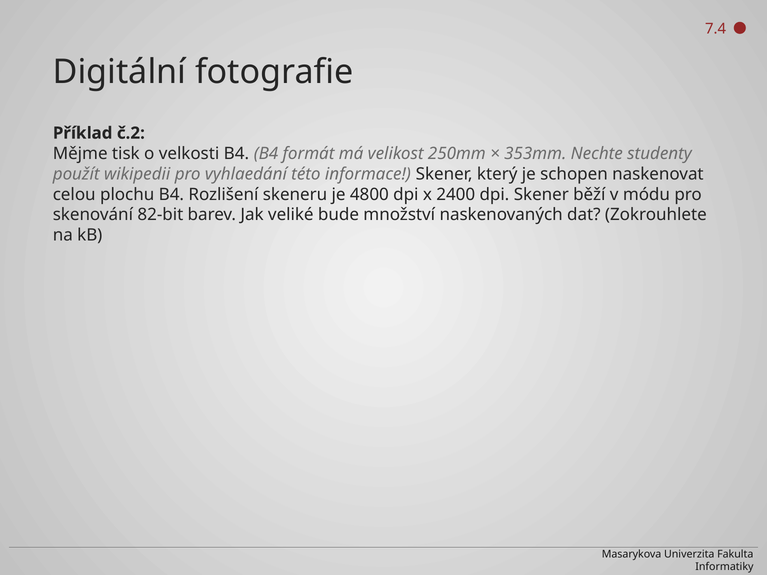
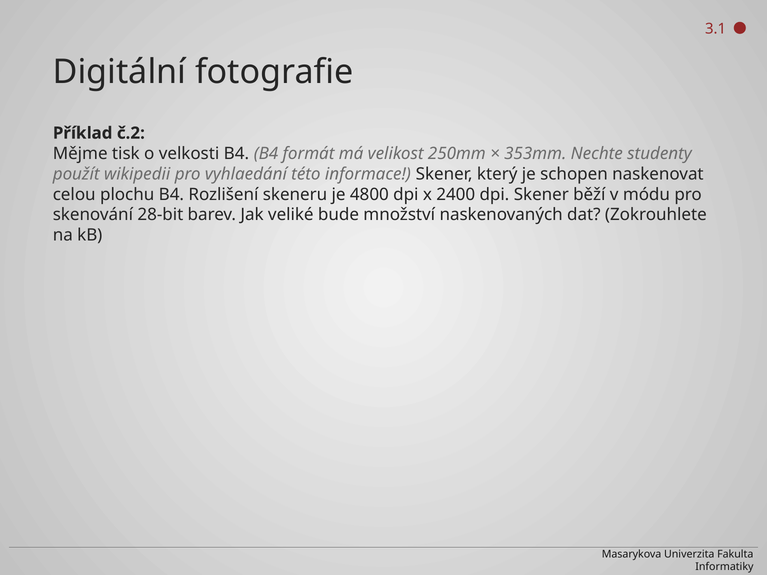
7.4: 7.4 -> 3.1
82-bit: 82-bit -> 28-bit
